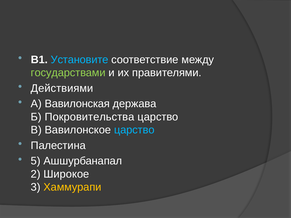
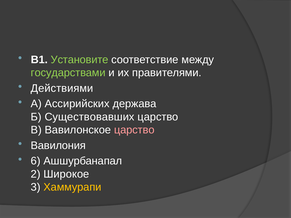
Установите colour: light blue -> light green
Вавилонская: Вавилонская -> Ассирийских
Покровительства: Покровительства -> Существовавших
царство colour: light blue -> pink
Палестина: Палестина -> Вавилония
5: 5 -> 6
